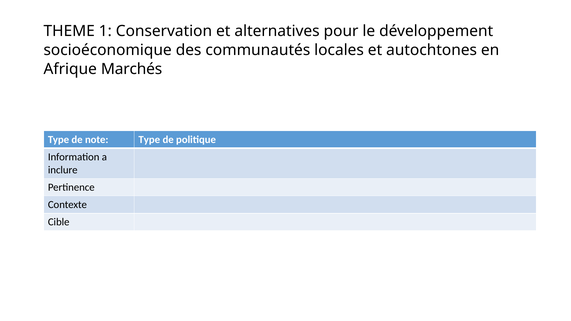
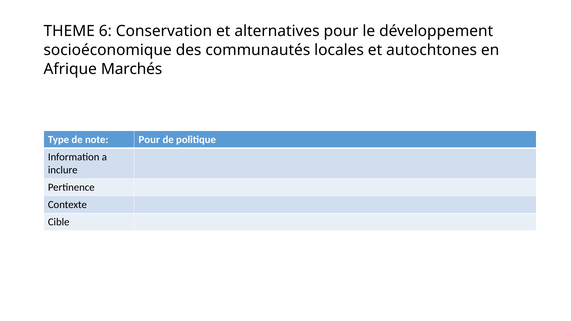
1: 1 -> 6
note Type: Type -> Pour
